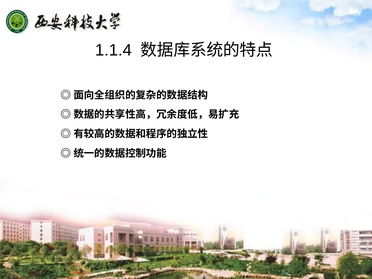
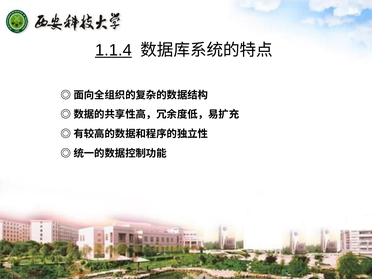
1.1.4 underline: none -> present
